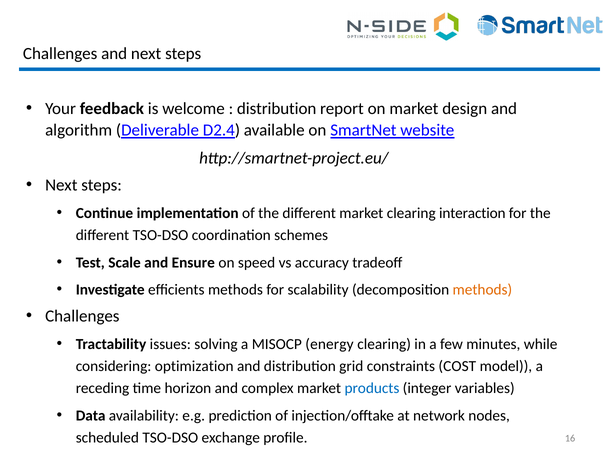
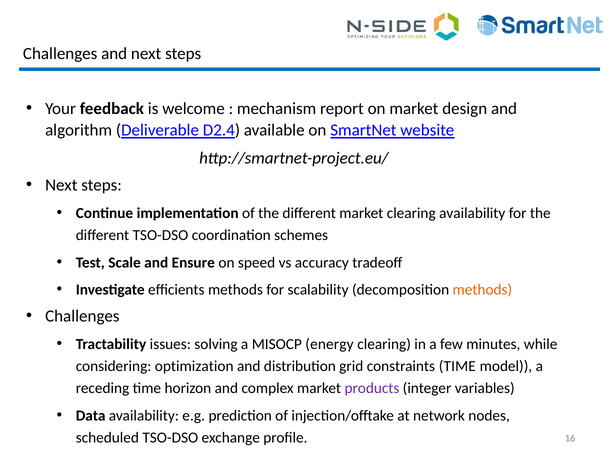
distribution at (277, 109): distribution -> mechanism
clearing interaction: interaction -> availability
constraints COST: COST -> TIME
products colour: blue -> purple
